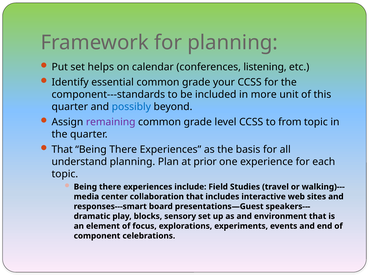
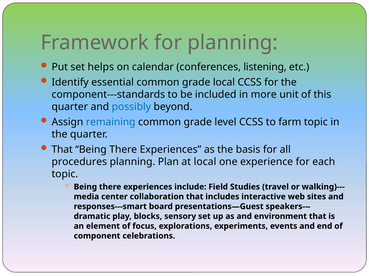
grade your: your -> local
remaining colour: purple -> blue
from: from -> farm
understand: understand -> procedures
at prior: prior -> local
